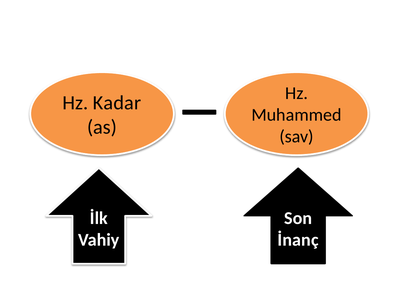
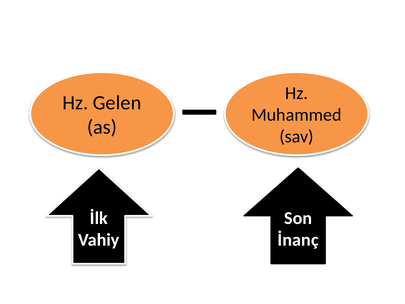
Kadar: Kadar -> Gelen
